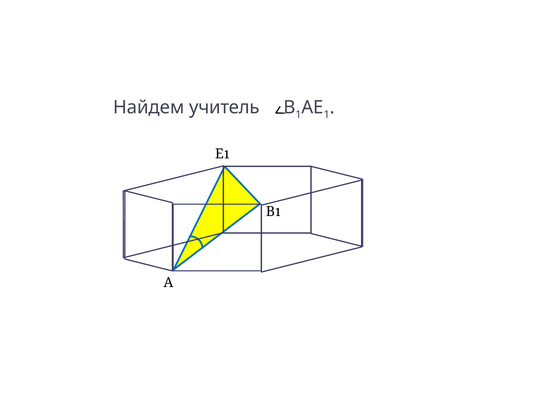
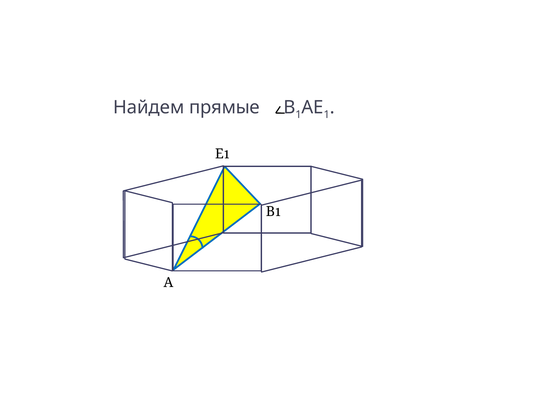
учитель: учитель -> прямые
